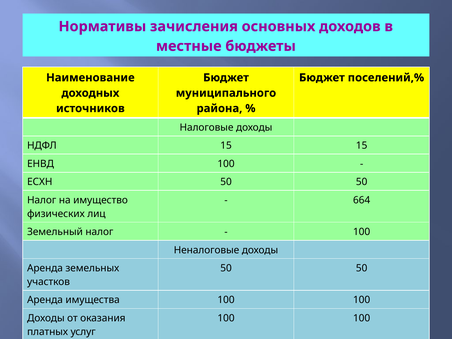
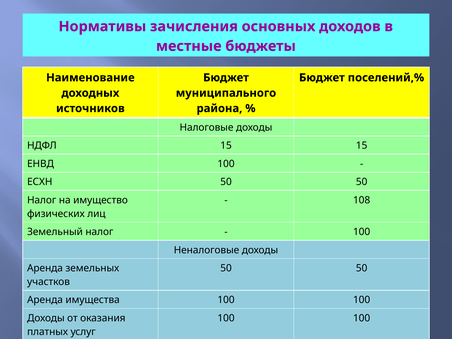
664: 664 -> 108
